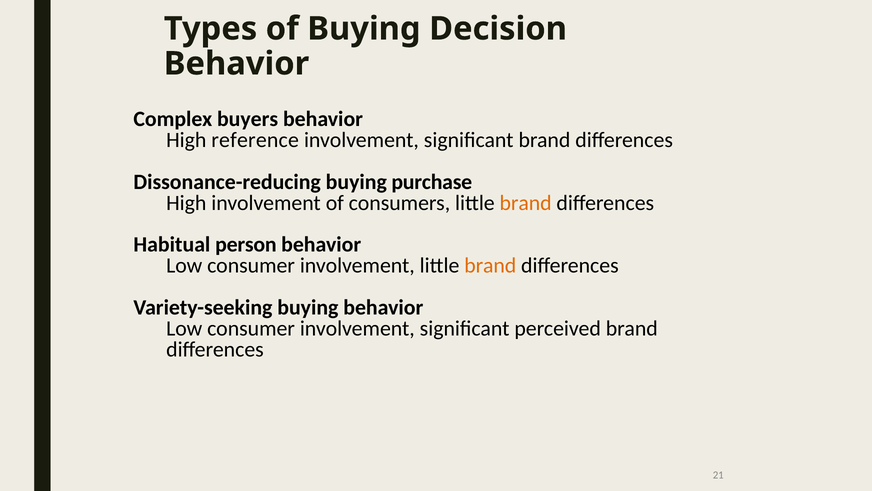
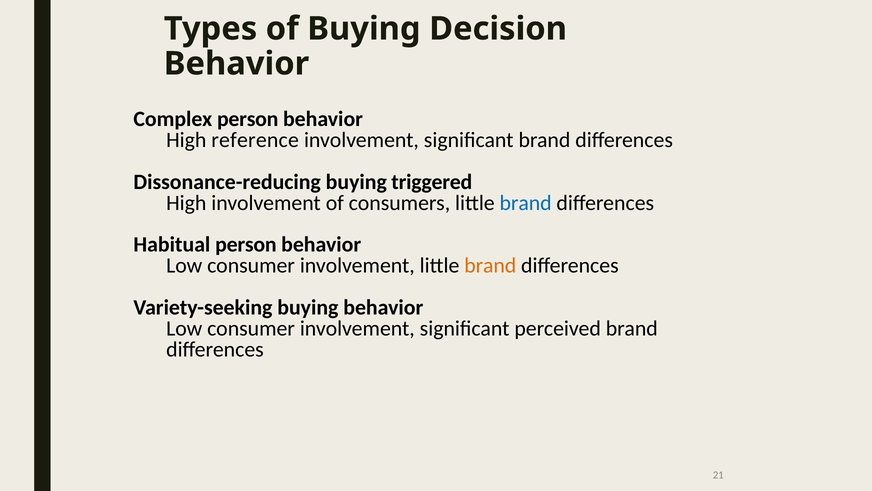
Complex buyers: buyers -> person
purchase: purchase -> triggered
brand at (526, 203) colour: orange -> blue
